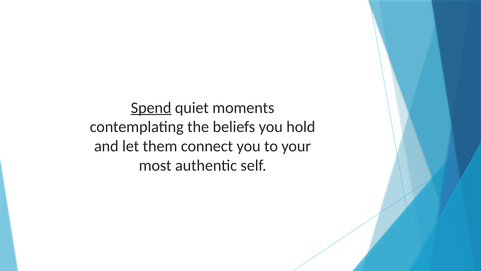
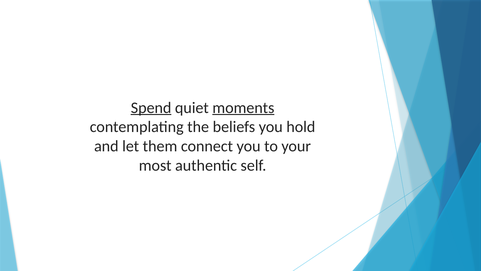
moments underline: none -> present
